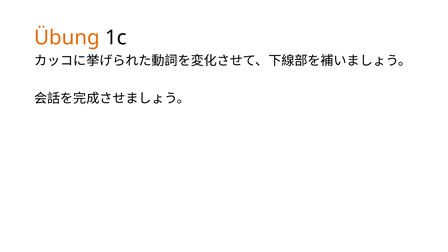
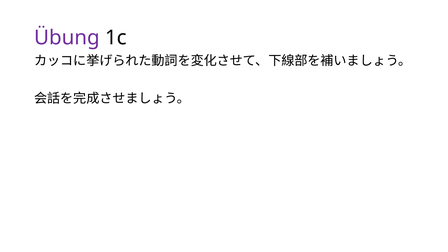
Übung colour: orange -> purple
